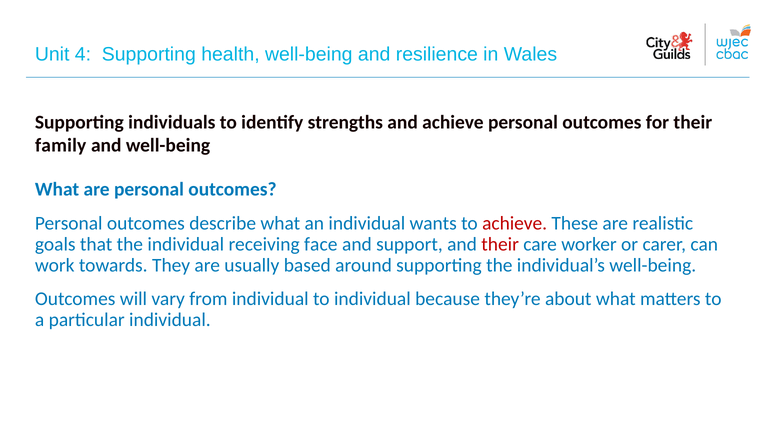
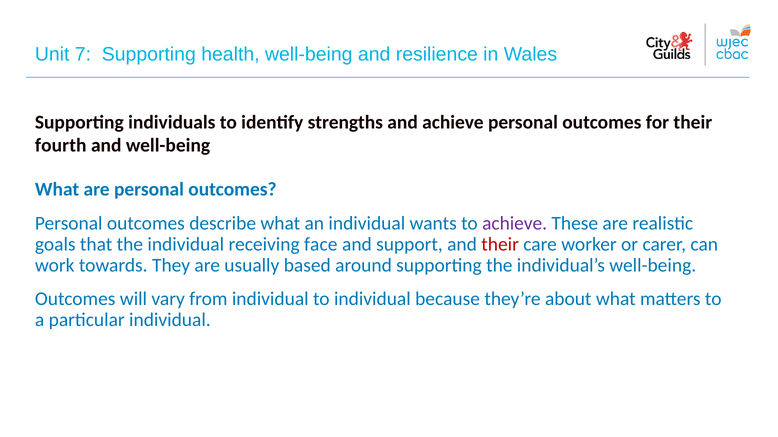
4: 4 -> 7
family: family -> fourth
achieve at (515, 224) colour: red -> purple
